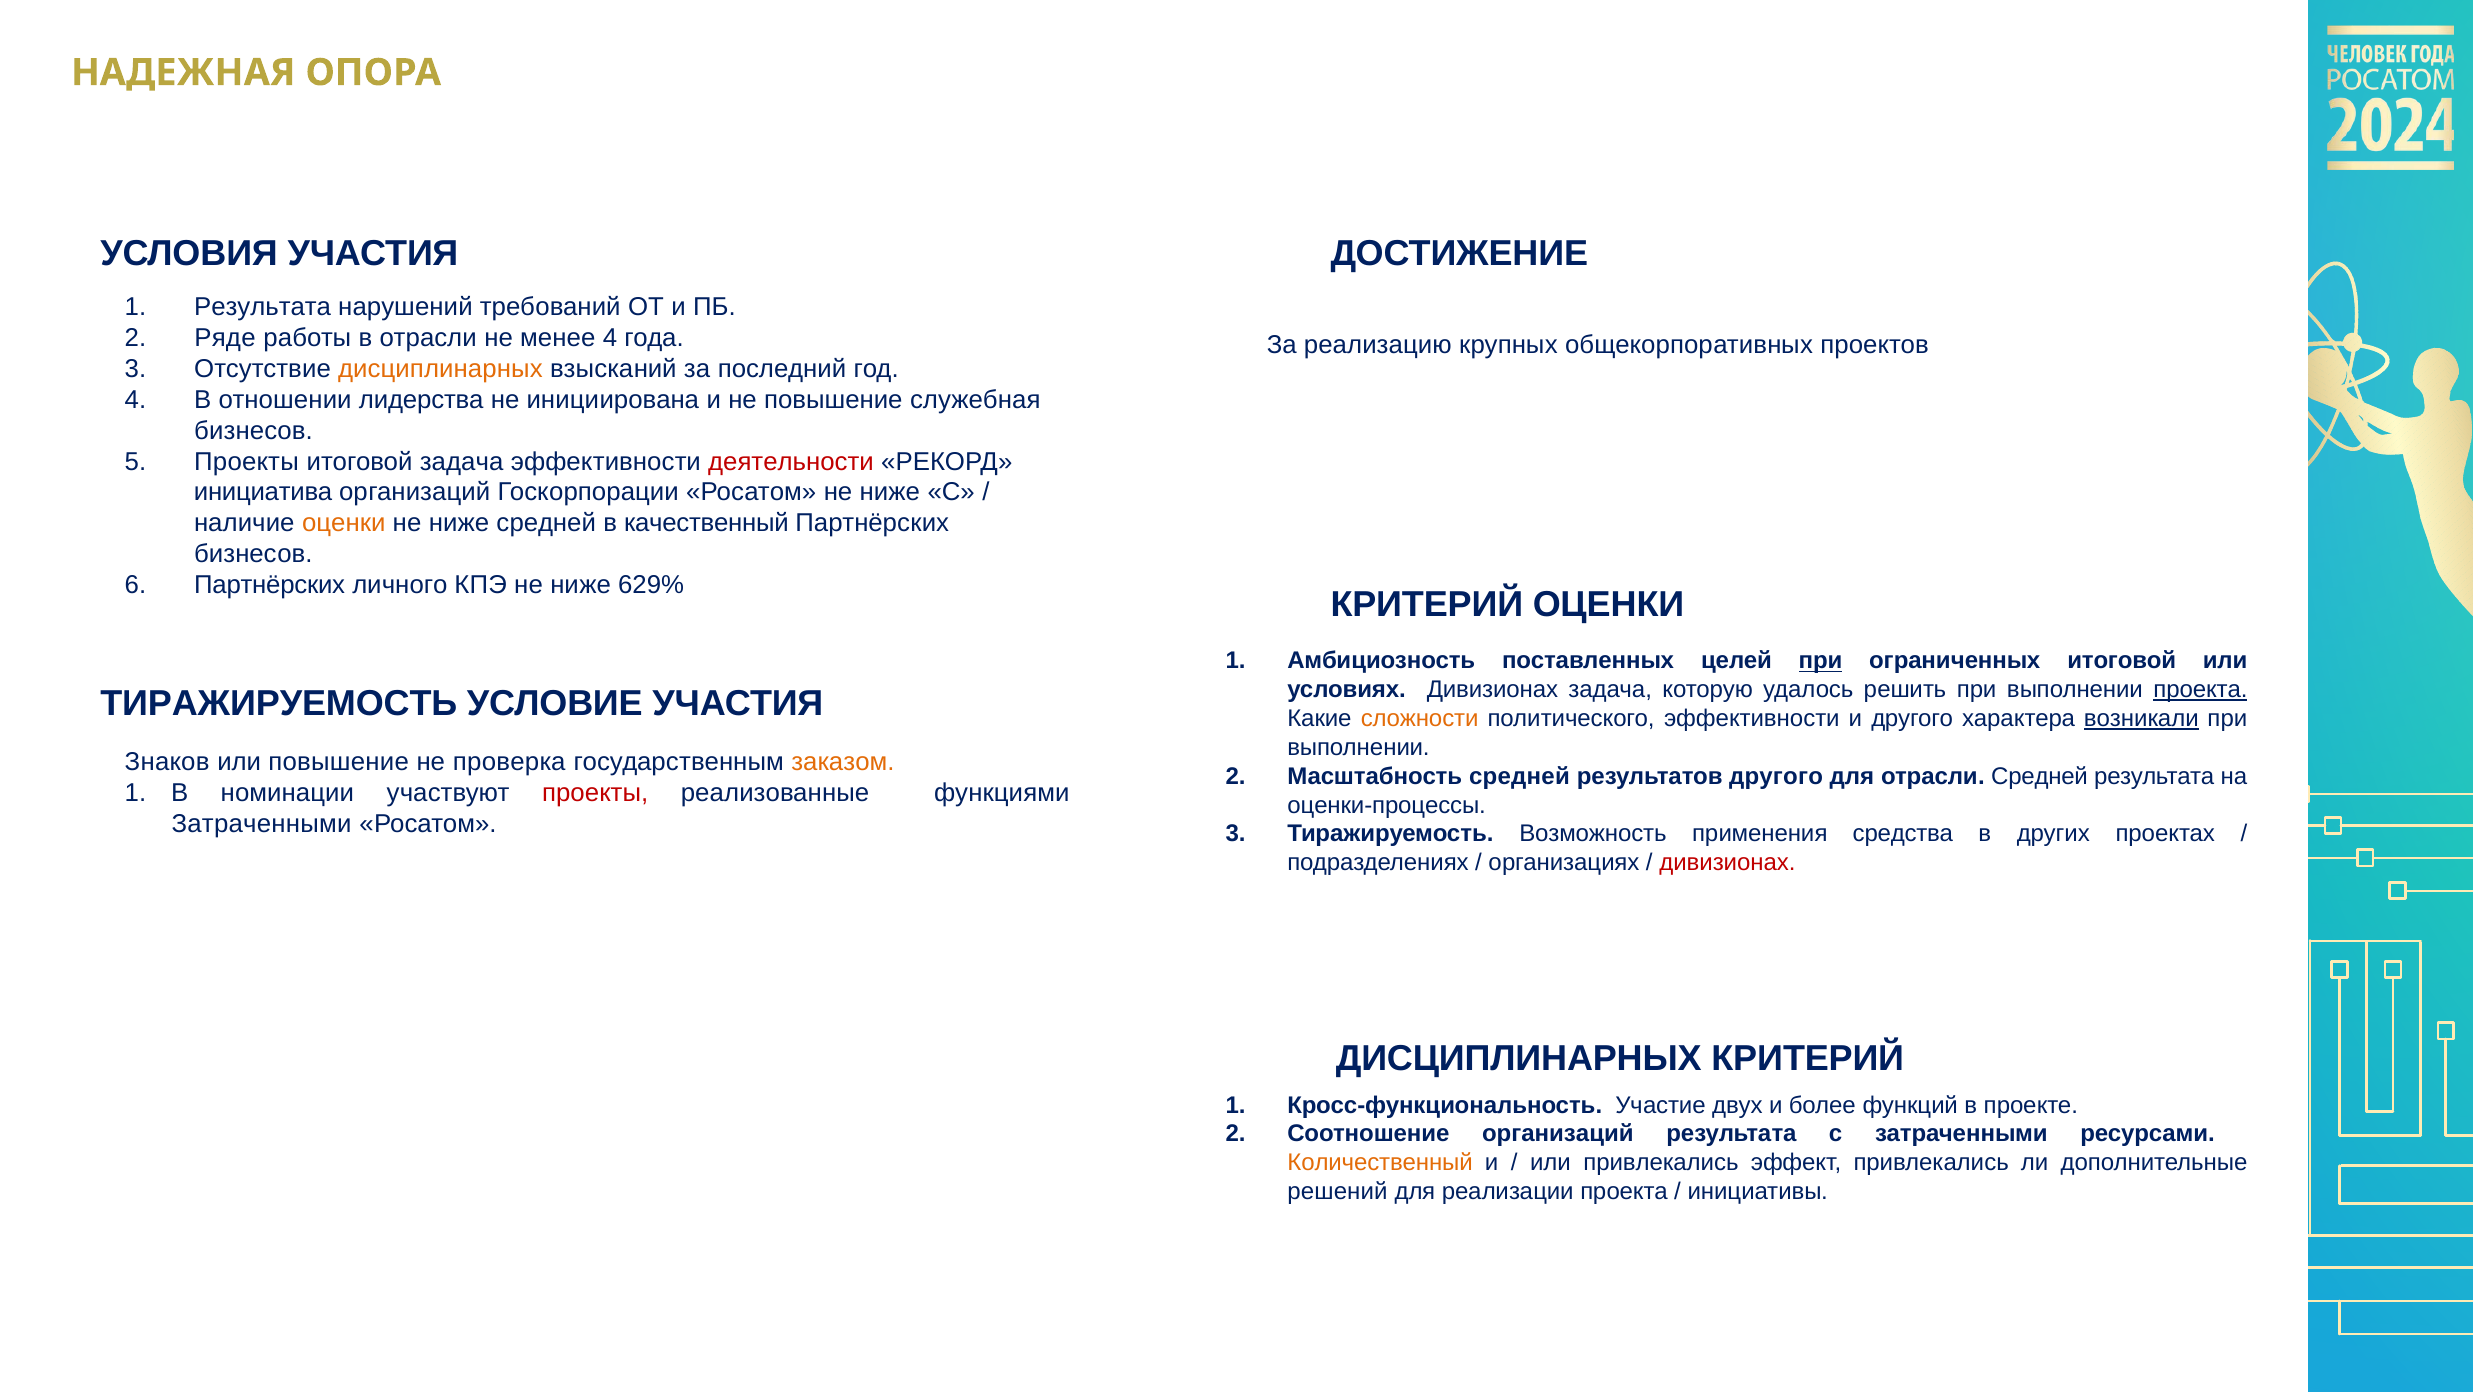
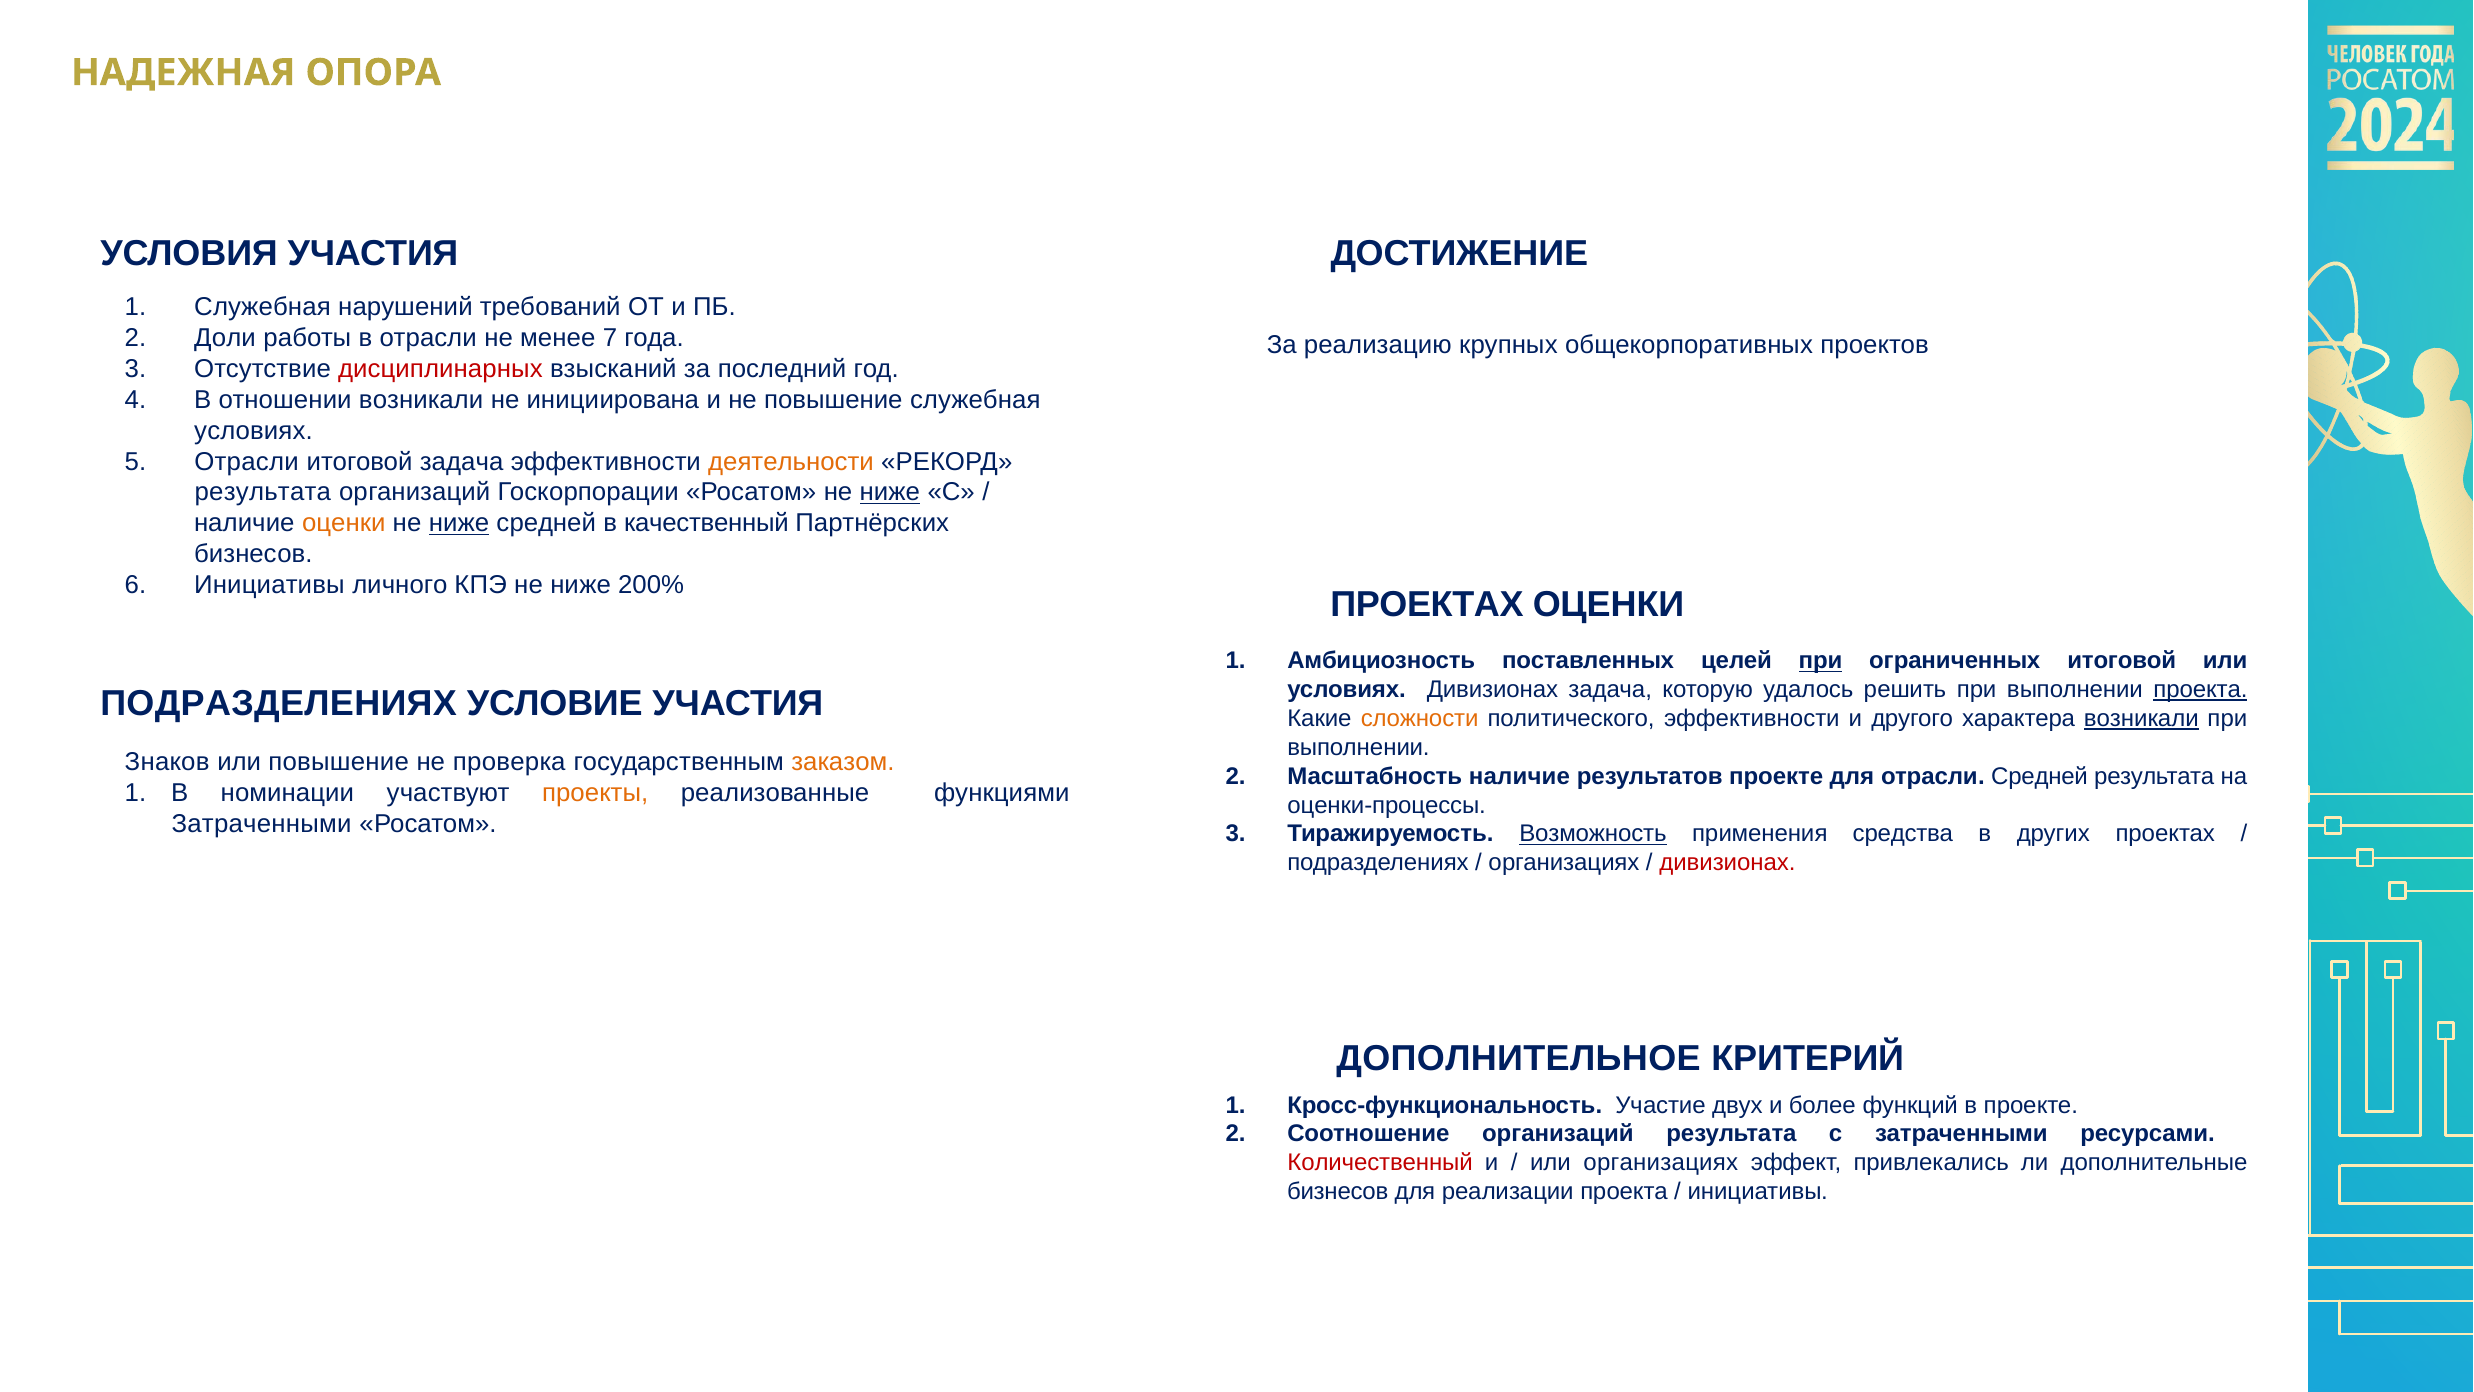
1 Результата: Результата -> Служебная
Ряде: Ряде -> Доли
менее 4: 4 -> 7
дисциплинарных at (440, 369) colour: orange -> red
отношении лидерства: лидерства -> возникали
бизнесов at (254, 430): бизнесов -> условиях
Проекты at (246, 461): Проекты -> Отрасли
деятельности colour: red -> orange
инициатива at (263, 492): инициатива -> результата
ниже at (890, 492) underline: none -> present
ниже at (459, 523) underline: none -> present
Партнёрских at (270, 585): Партнёрских -> Инициативы
629%: 629% -> 200%
КРИТЕРИЙ at (1427, 605): КРИТЕРИЙ -> ПРОЕКТАХ
ТИРАЖИРУЕМОСТЬ at (279, 703): ТИРАЖИРУЕМОСТЬ -> ПОДРАЗДЕЛЕНИЯХ
Масштабность средней: средней -> наличие
результатов другого: другого -> проекте
проекты at (595, 793) colour: red -> orange
Возможность underline: none -> present
ДИСЦИПЛИНАРНЫХ at (1519, 1058): ДИСЦИПЛИНАРНЫХ -> ДОПОЛНИТЕЛЬНОЕ
Количественный colour: orange -> red
или привлекались: привлекались -> организациях
решений at (1337, 1191): решений -> бизнесов
